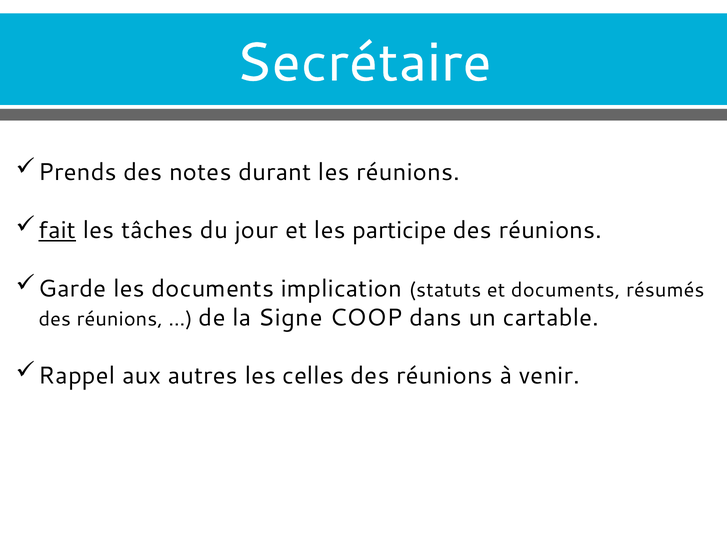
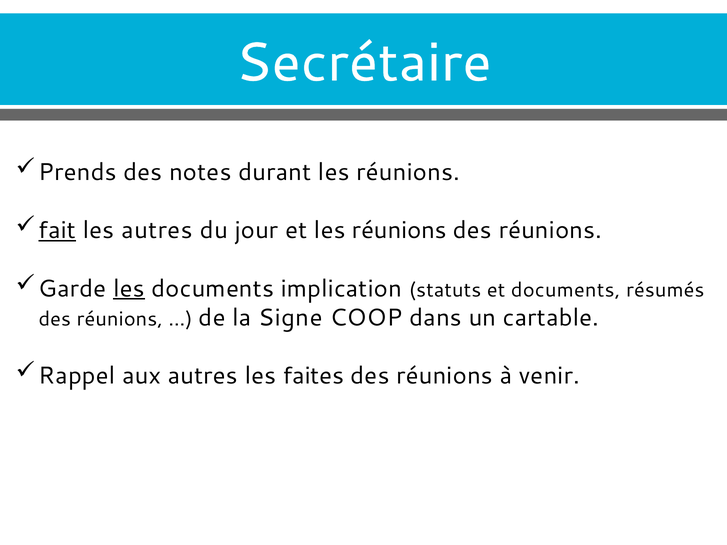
les tâches: tâches -> autres
et les participe: participe -> réunions
les at (129, 289) underline: none -> present
celles: celles -> faites
